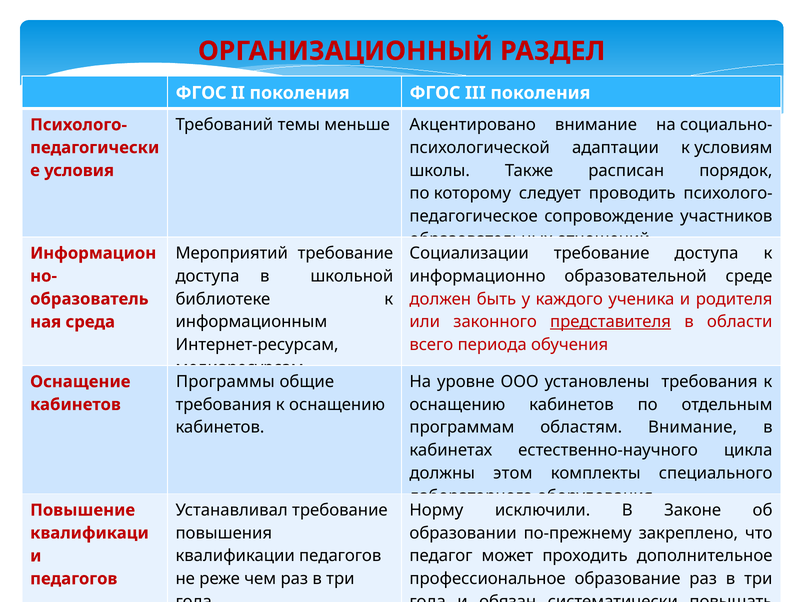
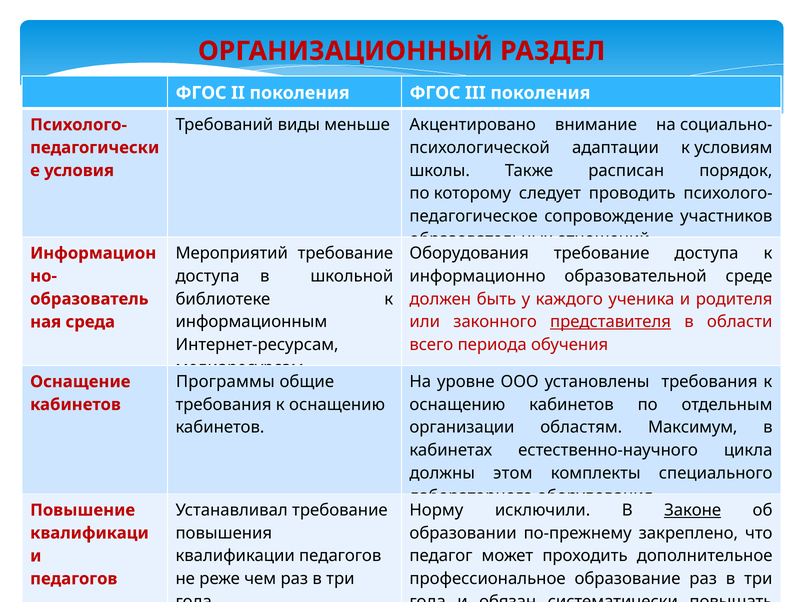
темы: темы -> виды
Социализации at (469, 253): Социализации -> Оборудования
программам: программам -> организации
областям Внимание: Внимание -> Максимум
Законе underline: none -> present
